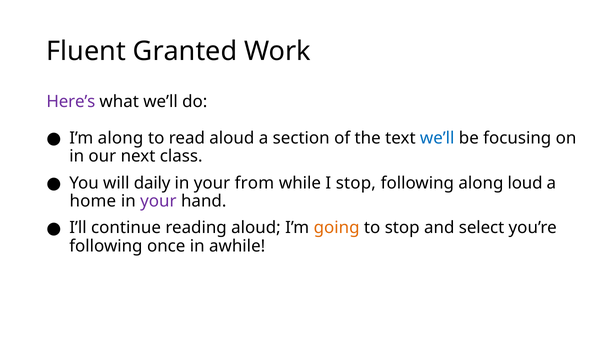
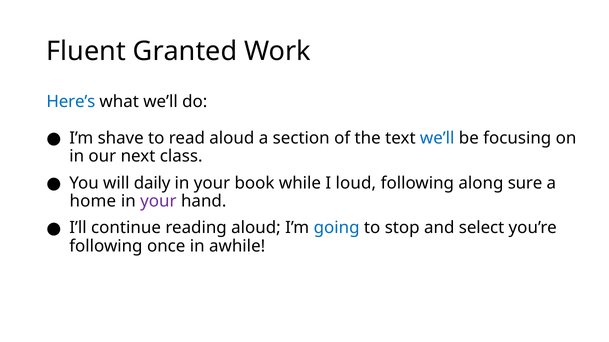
Here’s colour: purple -> blue
I’m along: along -> shave
from: from -> book
I stop: stop -> loud
loud: loud -> sure
going colour: orange -> blue
